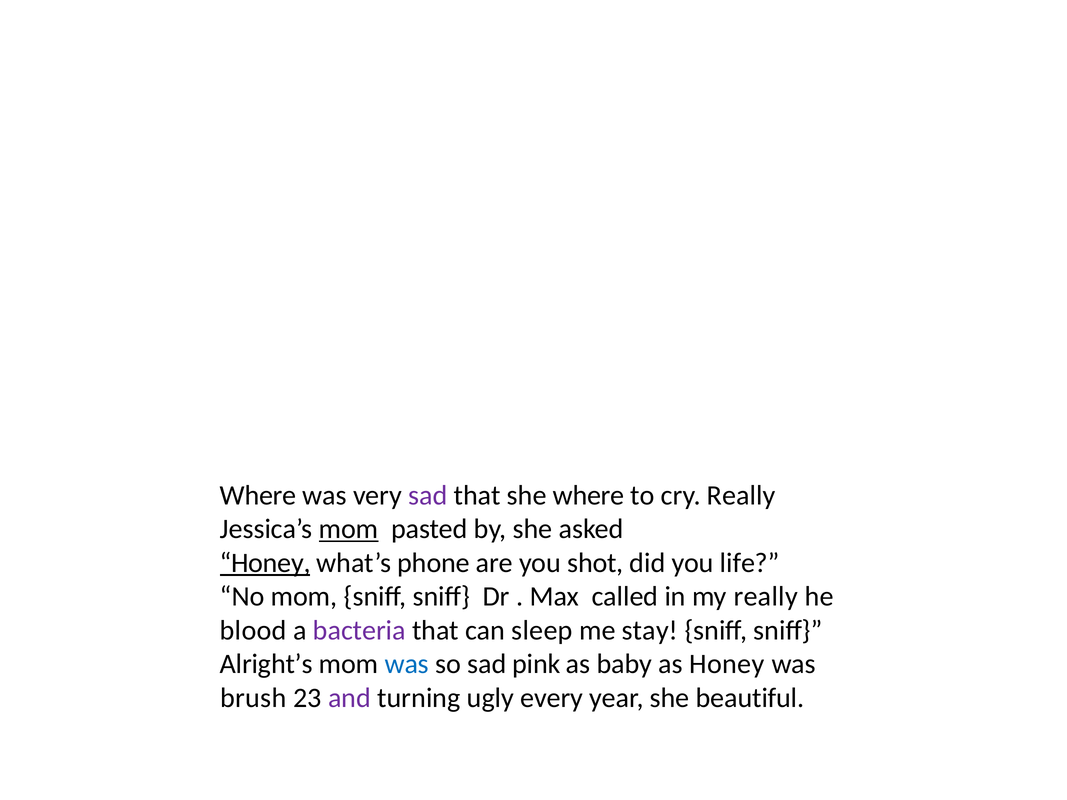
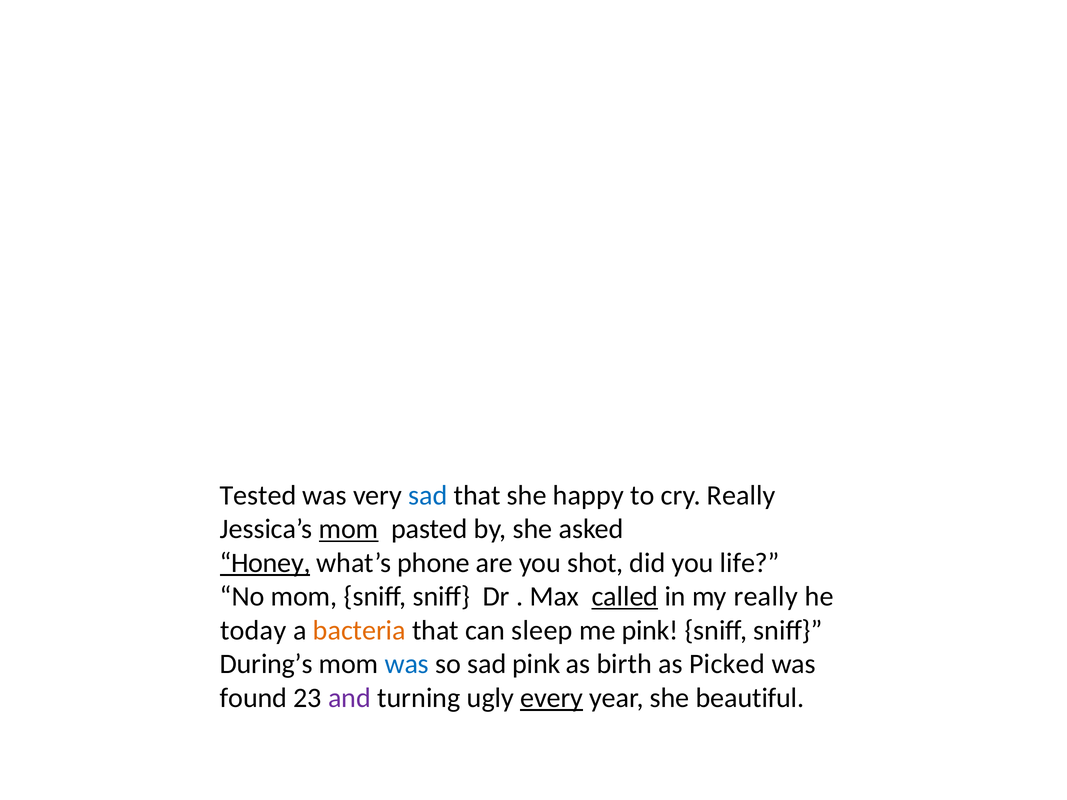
Where at (258, 495): Where -> Tested
sad at (428, 495) colour: purple -> blue
she where: where -> happy
called underline: none -> present
blood: blood -> today
bacteria colour: purple -> orange
me stay: stay -> pink
Alright’s: Alright’s -> During’s
baby: baby -> birth
as Honey: Honey -> Picked
brush: brush -> found
every underline: none -> present
